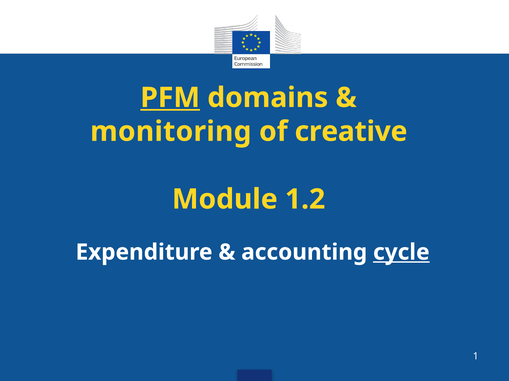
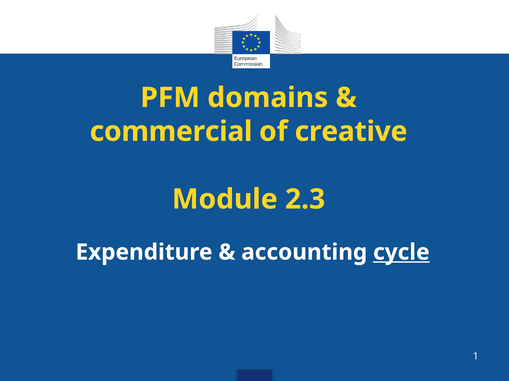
PFM underline: present -> none
monitoring: monitoring -> commercial
1.2: 1.2 -> 2.3
